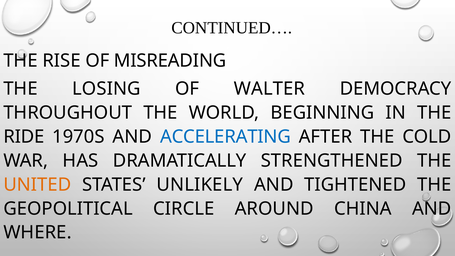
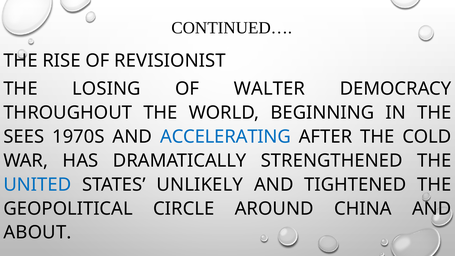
MISREADING: MISREADING -> REVISIONIST
RIDE: RIDE -> SEES
UNITED colour: orange -> blue
WHERE: WHERE -> ABOUT
